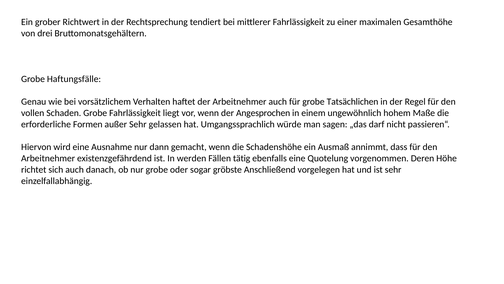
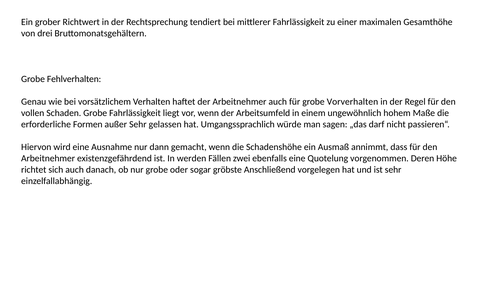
Haftungsfälle: Haftungsfälle -> Fehlverhalten
Tatsächlichen: Tatsächlichen -> Vorverhalten
Angesprochen: Angesprochen -> Arbeitsumfeld
tätig: tätig -> zwei
